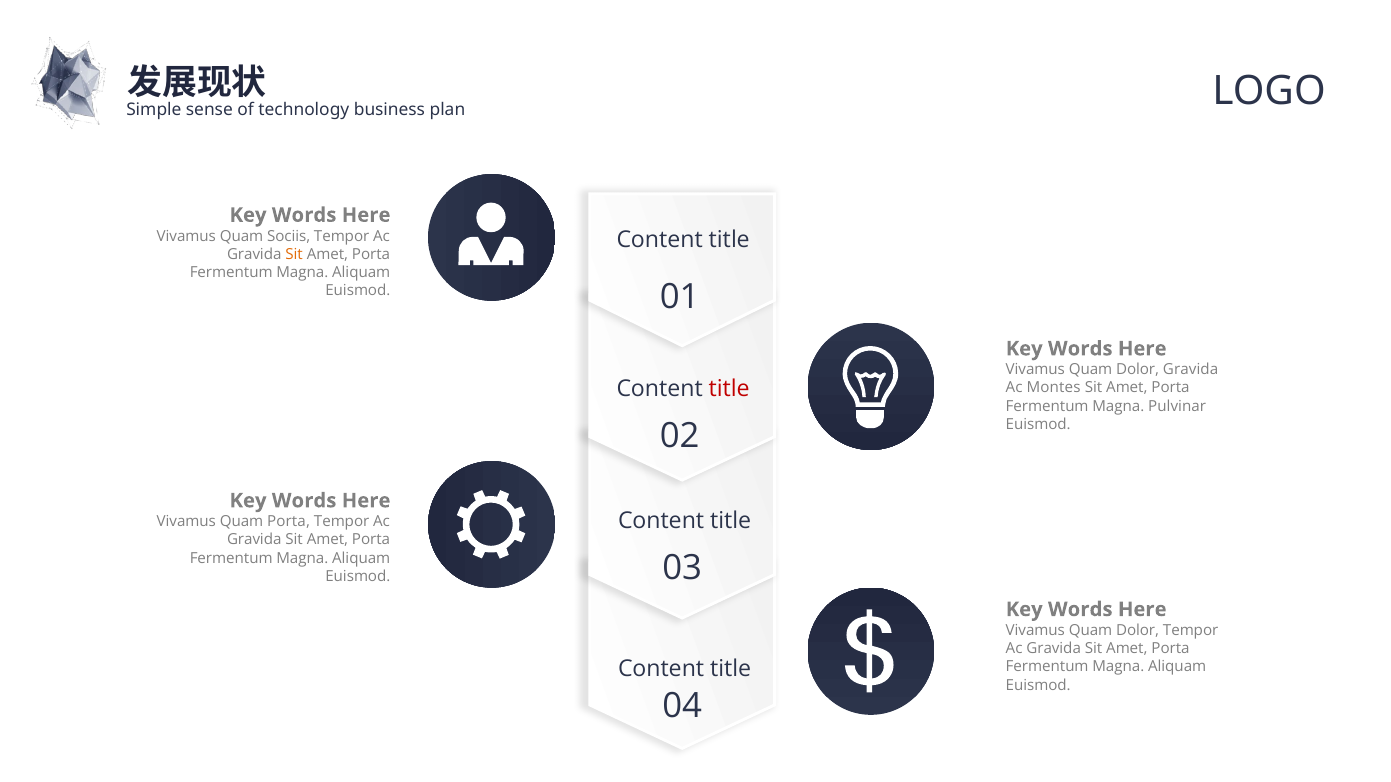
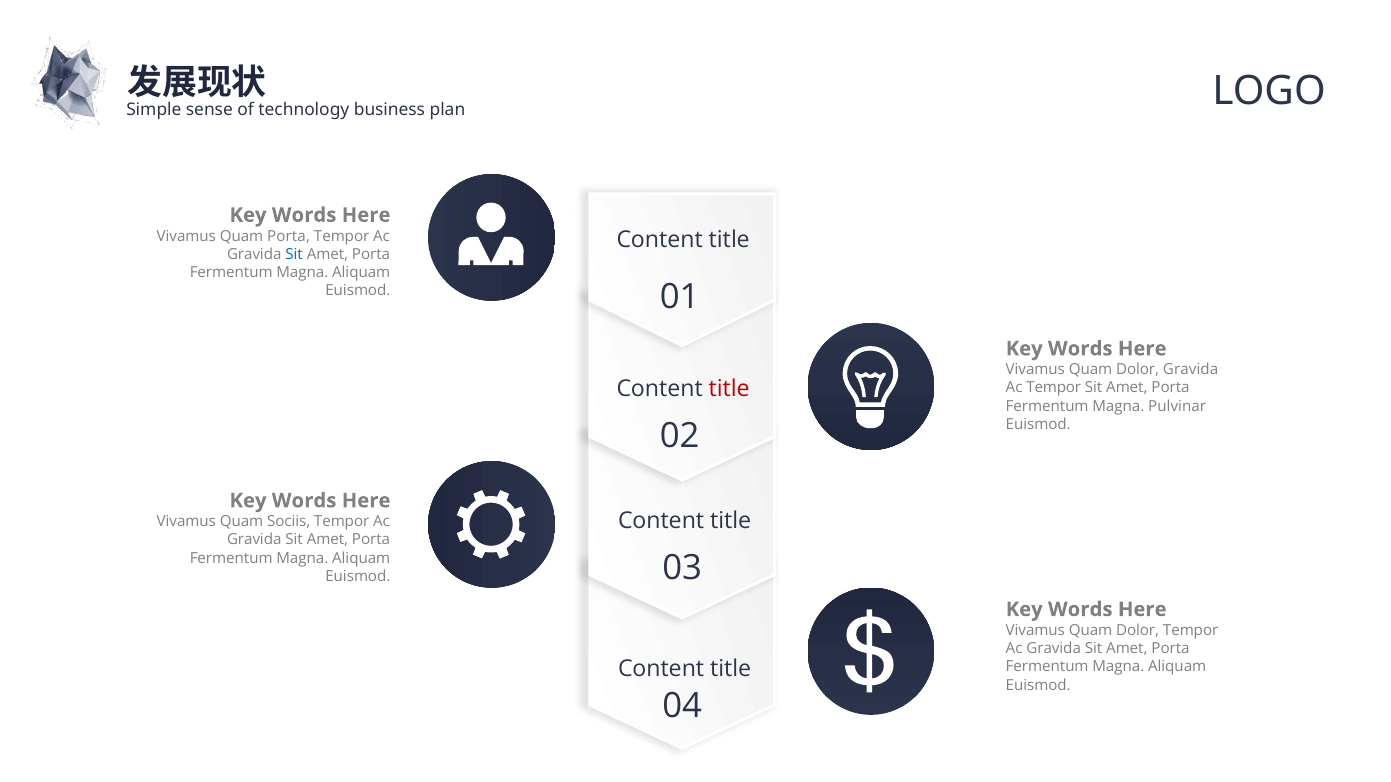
Quam Sociis: Sociis -> Porta
Sit at (294, 254) colour: orange -> blue
Ac Montes: Montes -> Tempor
Quam Porta: Porta -> Sociis
